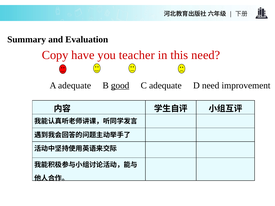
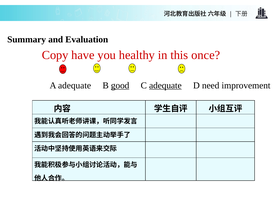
teacher: teacher -> healthy
this need: need -> once
adequate at (165, 86) underline: none -> present
